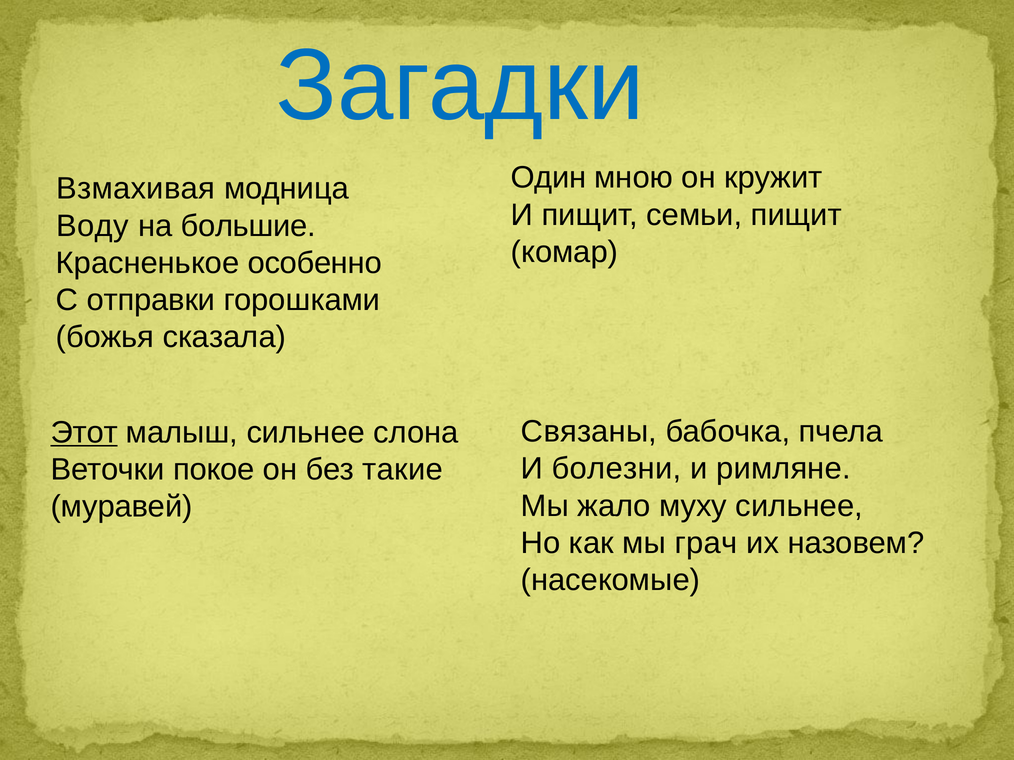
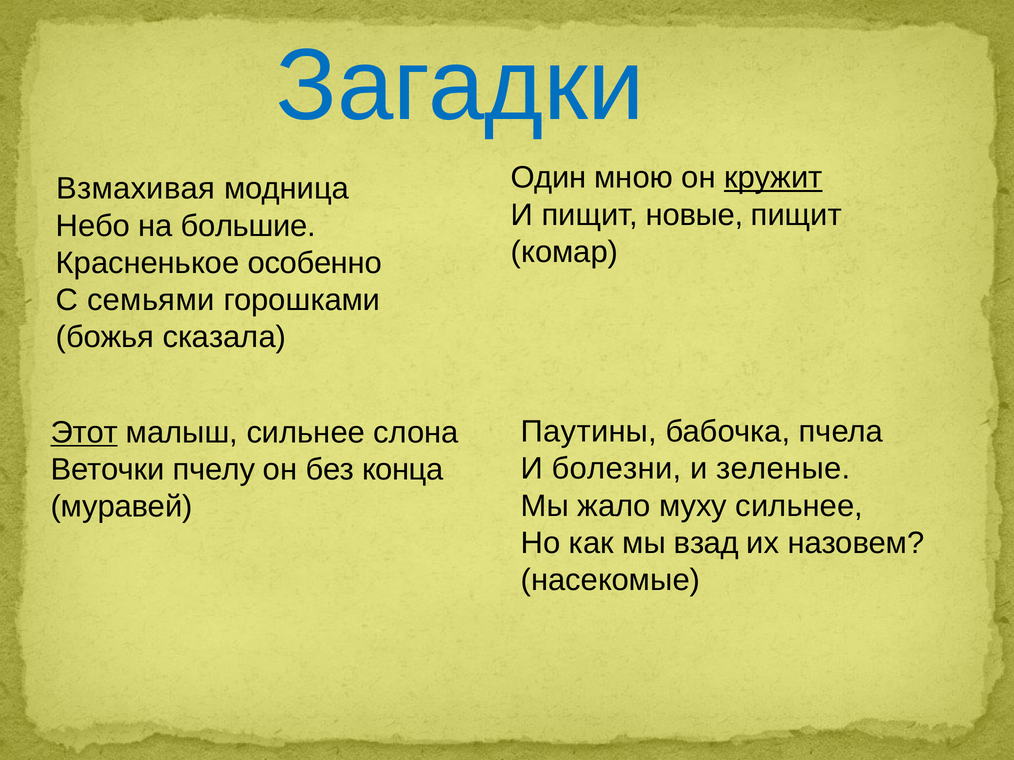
кружит underline: none -> present
семьи: семьи -> новые
Воду: Воду -> Небо
отправки: отправки -> семьями
Связаны: Связаны -> Паутины
римляне: римляне -> зеленые
покое: покое -> пчелу
такие: такие -> конца
грач: грач -> взад
